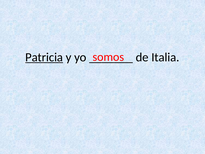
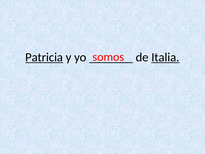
Italia underline: none -> present
